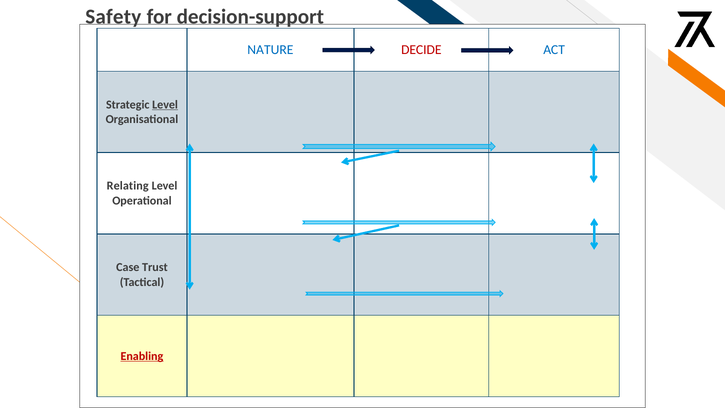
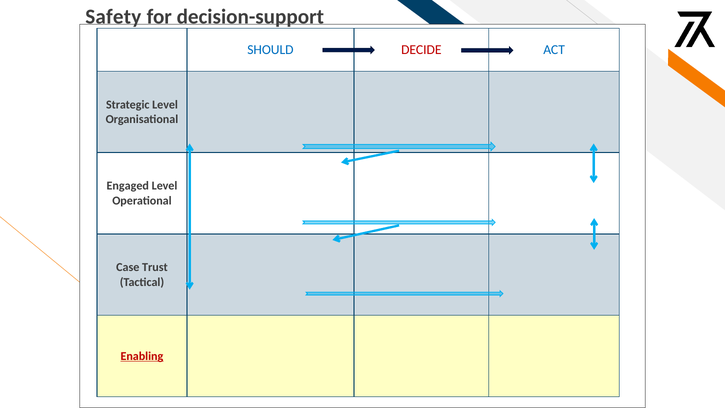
NATURE: NATURE -> SHOULD
Level at (165, 105) underline: present -> none
Relating: Relating -> Engaged
